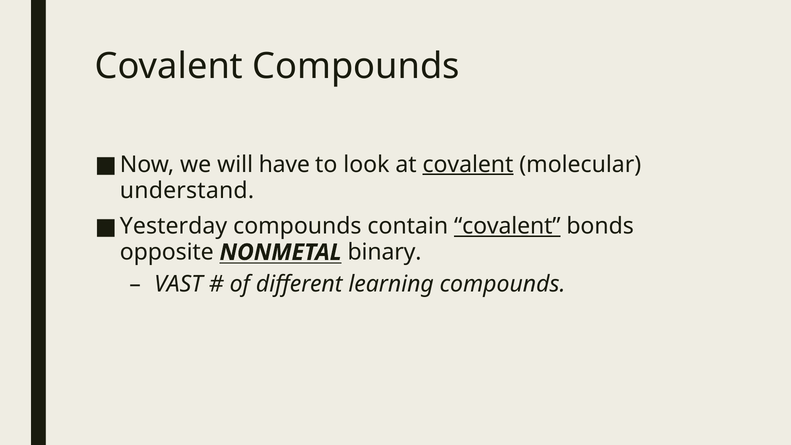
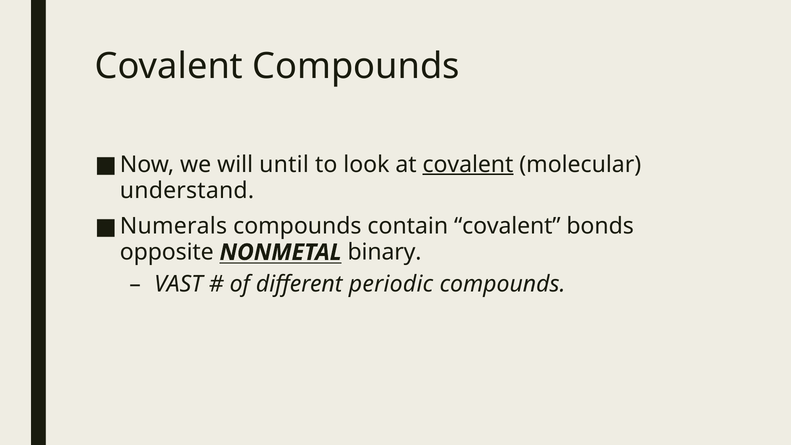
have: have -> until
Yesterday: Yesterday -> Numerals
covalent at (507, 226) underline: present -> none
learning: learning -> periodic
